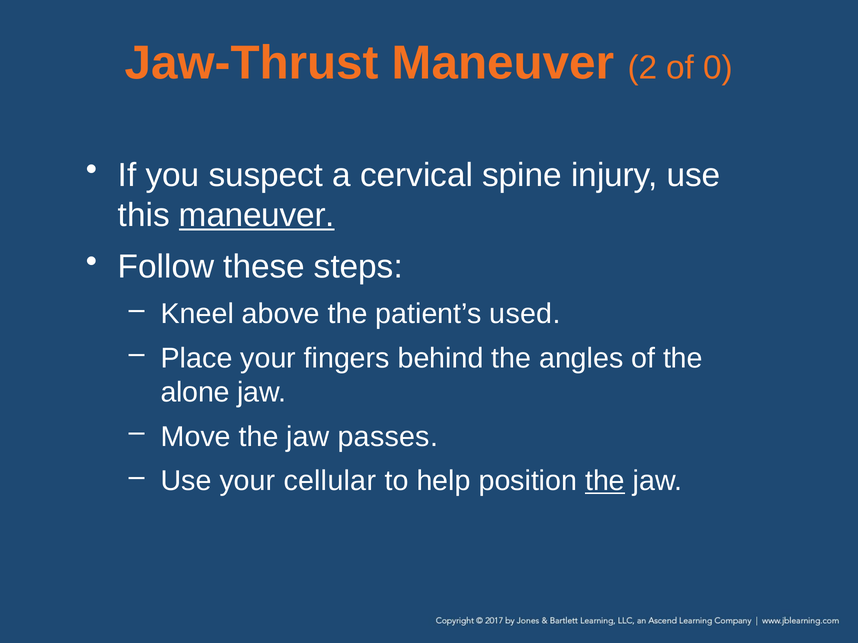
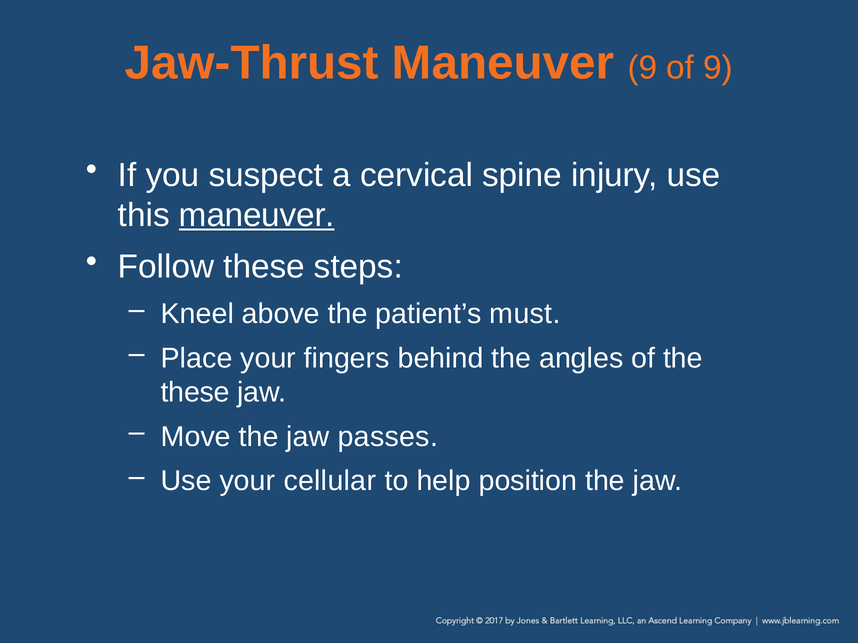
Maneuver 2: 2 -> 9
of 0: 0 -> 9
used: used -> must
alone at (195, 393): alone -> these
the at (605, 481) underline: present -> none
